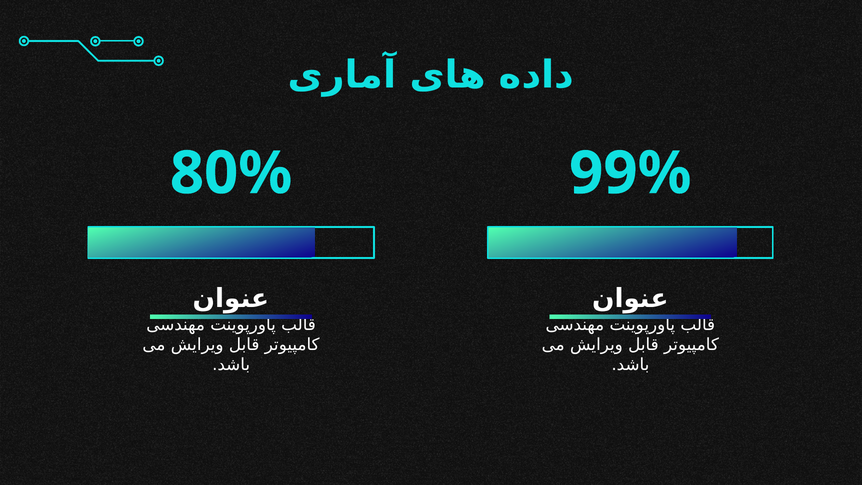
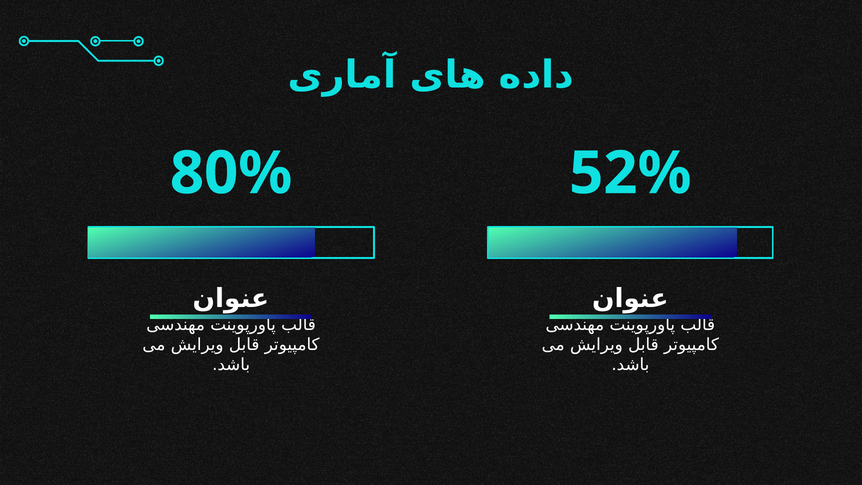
99%: 99% -> 52%
